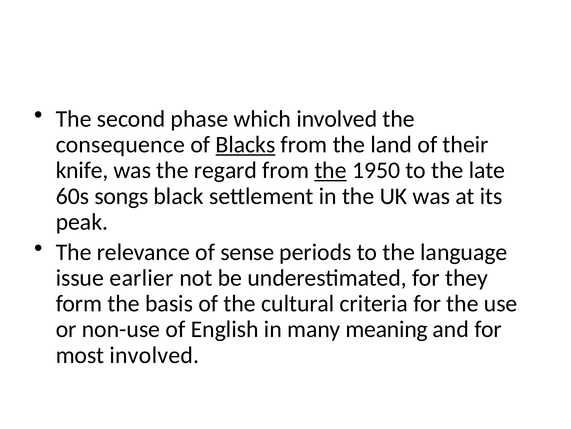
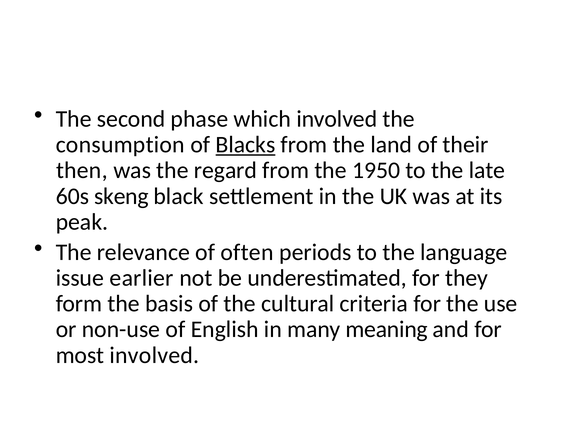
consequence: consequence -> consumption
knife: knife -> then
the at (331, 170) underline: present -> none
songs: songs -> skeng
sense: sense -> often
